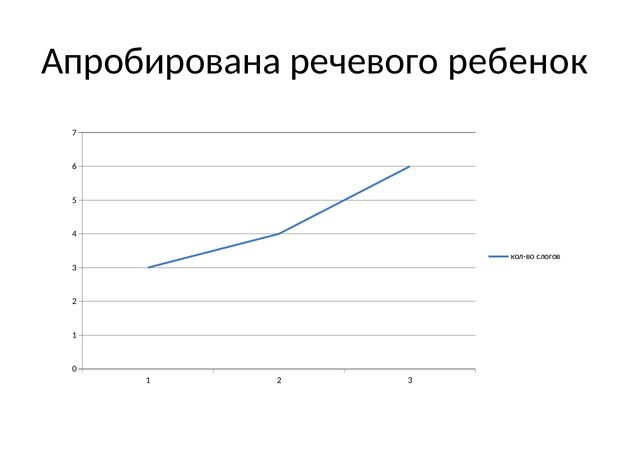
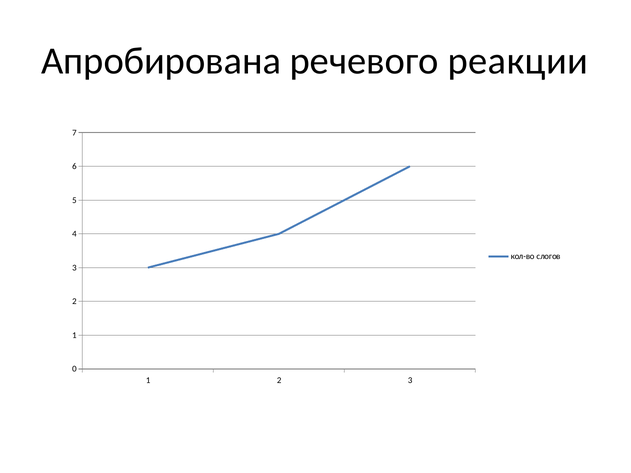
ребенок: ребенок -> реакции
